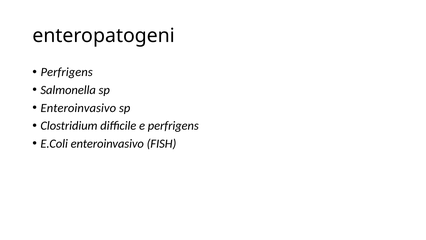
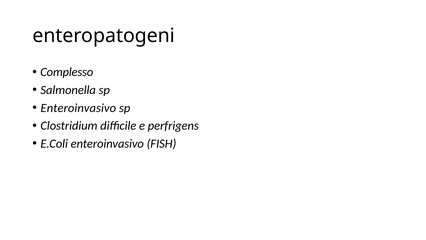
Perfrigens at (67, 72): Perfrigens -> Complesso
